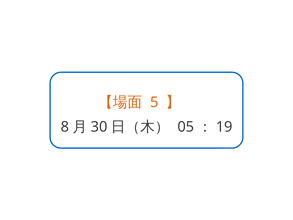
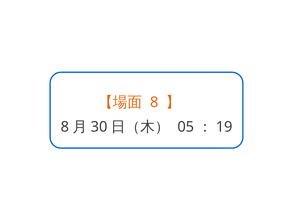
5 at (154, 102): 5 -> 8
